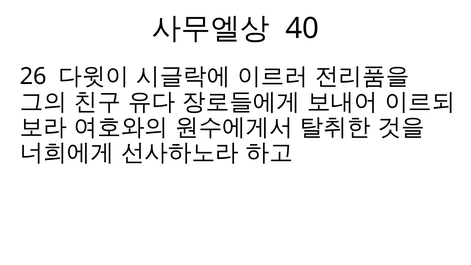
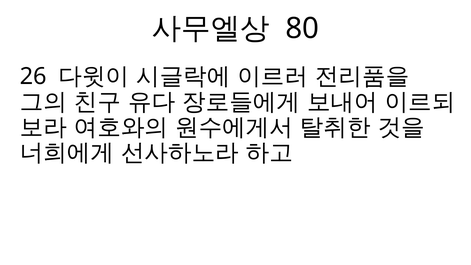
40: 40 -> 80
